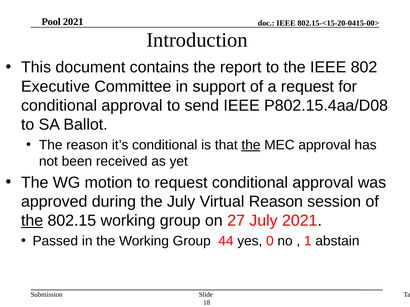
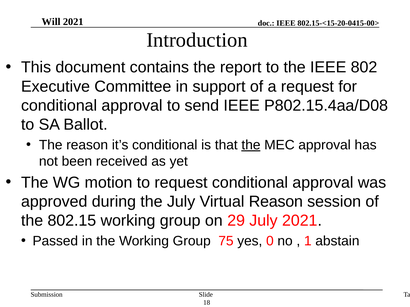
Pool: Pool -> Will
the at (32, 221) underline: present -> none
27: 27 -> 29
44: 44 -> 75
